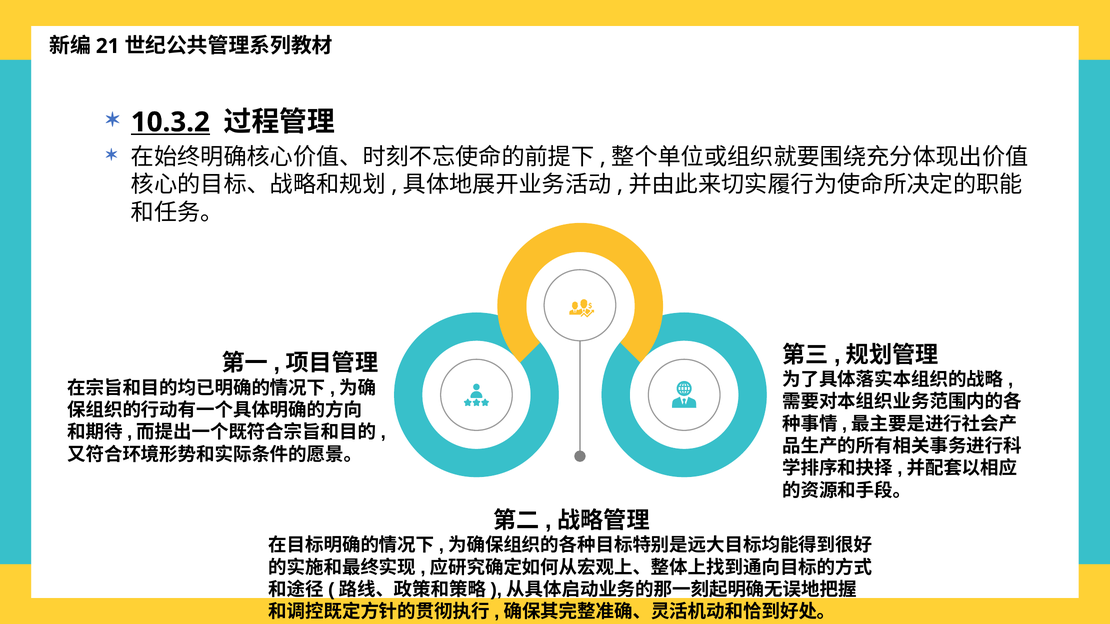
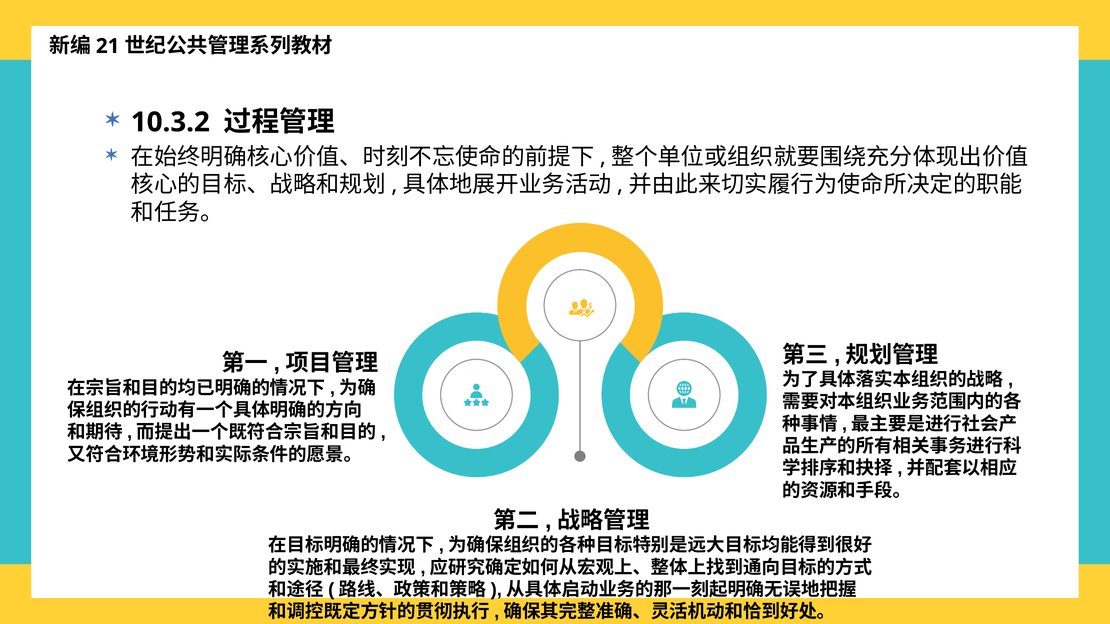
10.3.2 underline: present -> none
